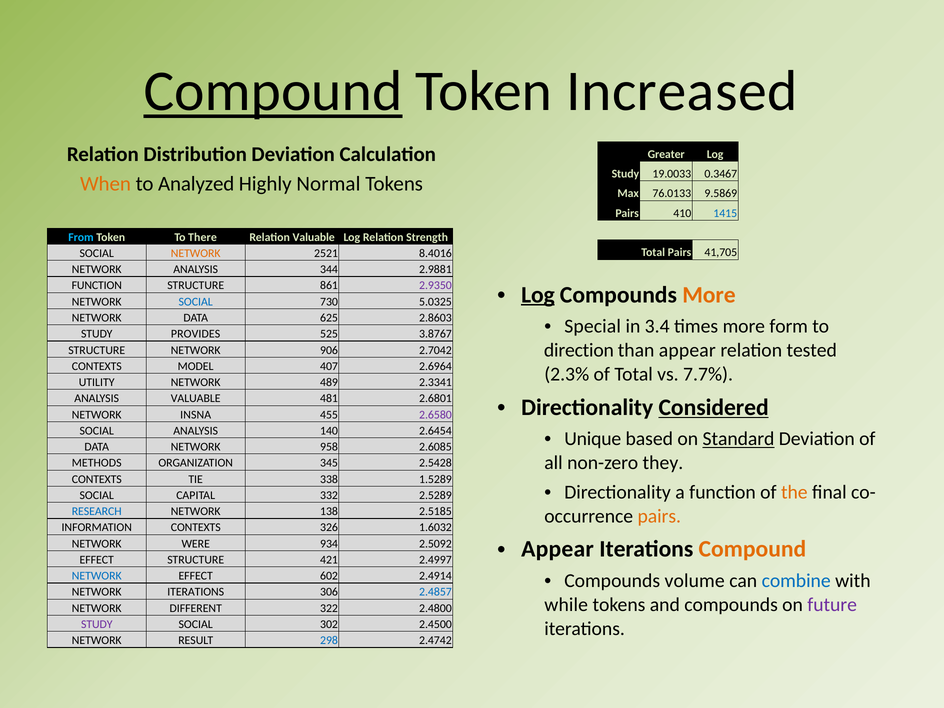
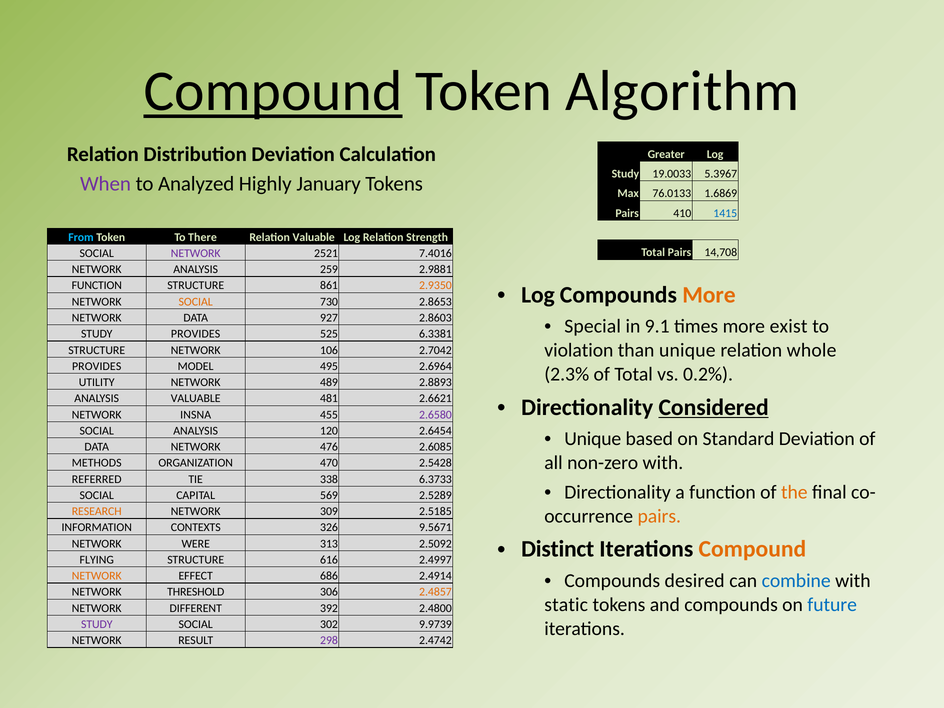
Increased: Increased -> Algorithm
0.3467: 0.3467 -> 5.3967
When colour: orange -> purple
Normal: Normal -> January
9.5869: 9.5869 -> 1.6869
41,705: 41,705 -> 14,708
NETWORK at (196, 253) colour: orange -> purple
8.4016: 8.4016 -> 7.4016
344: 344 -> 259
2.9350 colour: purple -> orange
Log at (538, 295) underline: present -> none
SOCIAL at (196, 302) colour: blue -> orange
5.0325: 5.0325 -> 2.8653
625: 625 -> 927
3.4: 3.4 -> 9.1
form: form -> exist
3.8767: 3.8767 -> 6.3381
direction: direction -> violation
than appear: appear -> unique
tested: tested -> whole
906: 906 -> 106
CONTEXTS at (97, 366): CONTEXTS -> PROVIDES
407: 407 -> 495
7.7%: 7.7% -> 0.2%
2.3341: 2.3341 -> 2.8893
2.6801: 2.6801 -> 2.6621
140: 140 -> 120
Standard underline: present -> none
958: 958 -> 476
non-zero they: they -> with
345: 345 -> 470
CONTEXTS at (97, 479): CONTEXTS -> REFERRED
1.5289: 1.5289 -> 6.3733
332: 332 -> 569
RESEARCH colour: blue -> orange
138: 138 -> 309
1.6032: 1.6032 -> 9.5671
Appear at (558, 549): Appear -> Distinct
934: 934 -> 313
EFFECT at (97, 560): EFFECT -> FLYING
421: 421 -> 616
NETWORK at (97, 576) colour: blue -> orange
602: 602 -> 686
volume: volume -> desired
NETWORK ITERATIONS: ITERATIONS -> THRESHOLD
2.4857 colour: blue -> orange
while: while -> static
future colour: purple -> blue
322: 322 -> 392
2.4500: 2.4500 -> 9.9739
298 colour: blue -> purple
